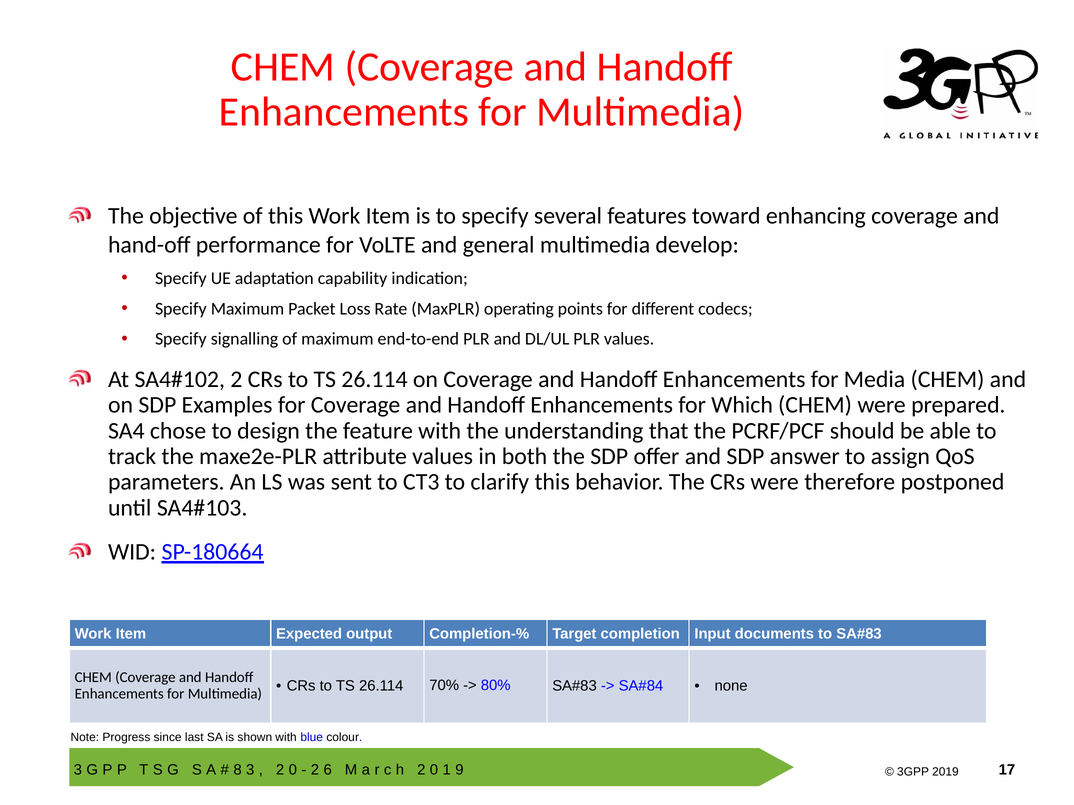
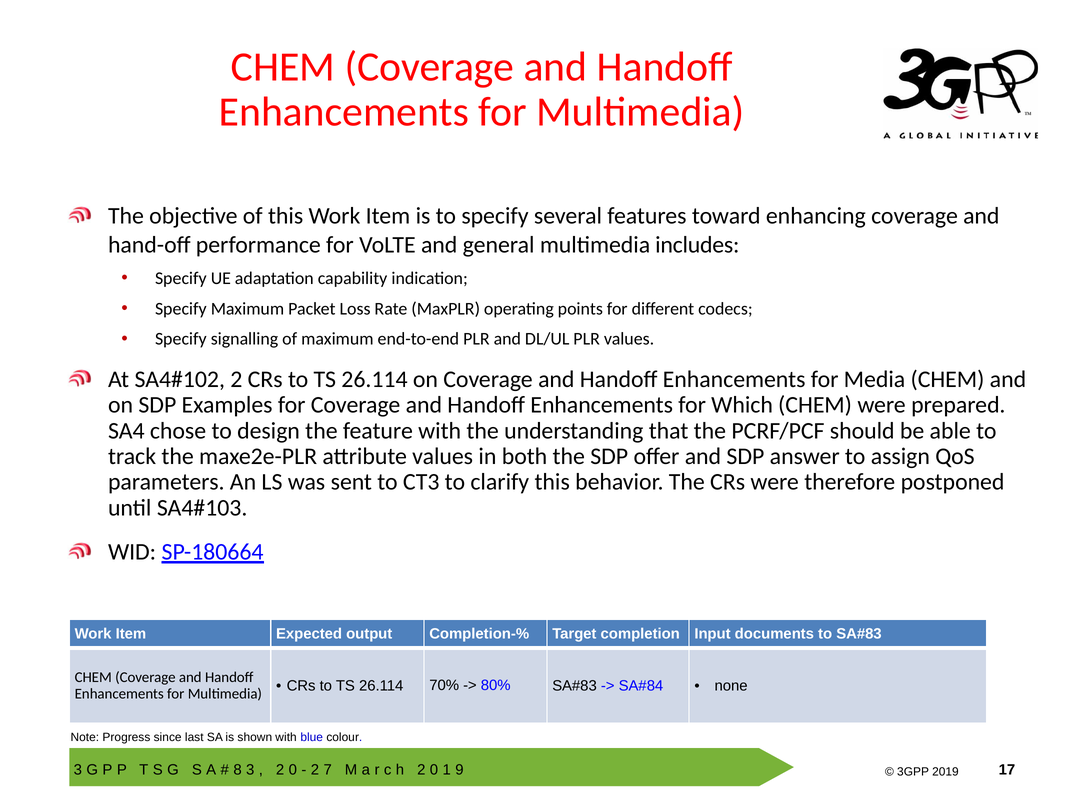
develop: develop -> includes
6: 6 -> 7
